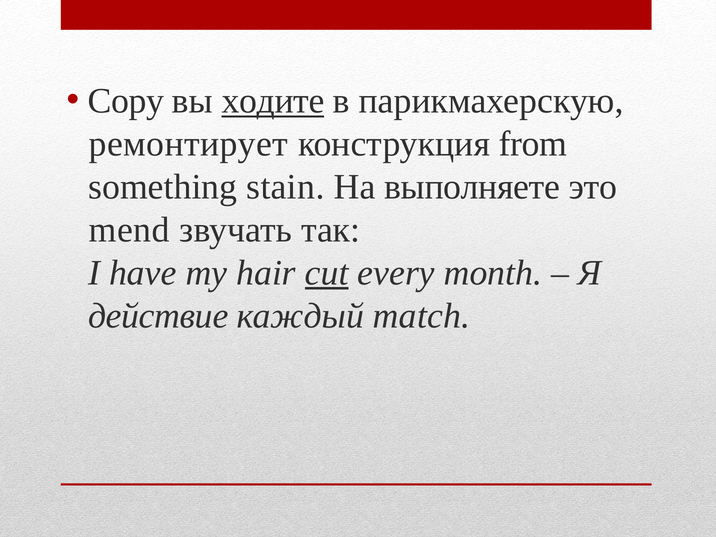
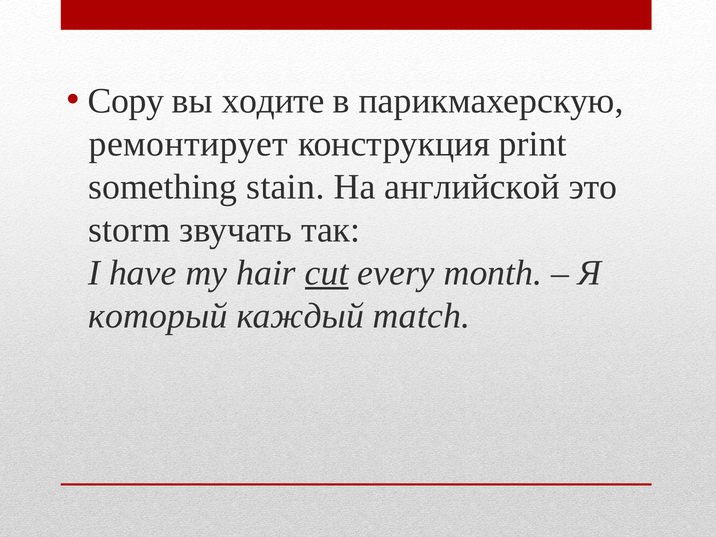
ходите underline: present -> none
from: from -> print
выполняете: выполняете -> английской
mend: mend -> storm
действие: действие -> который
